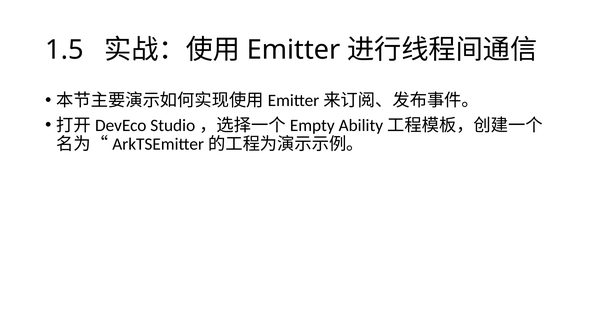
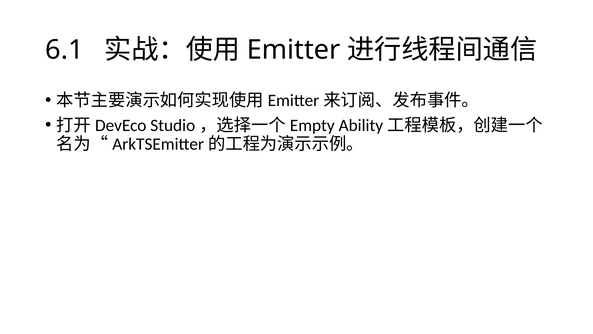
1.5: 1.5 -> 6.1
